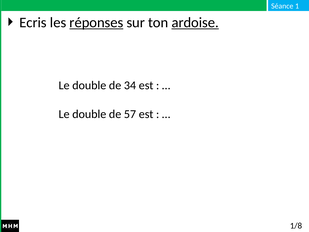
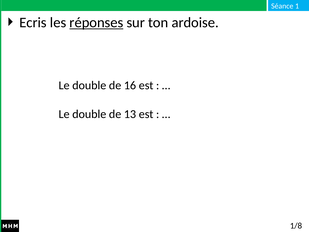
ardoise underline: present -> none
34: 34 -> 16
57: 57 -> 13
